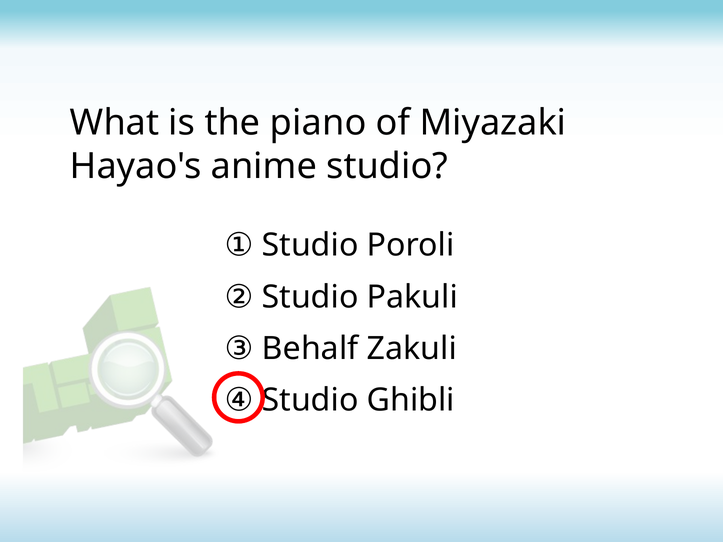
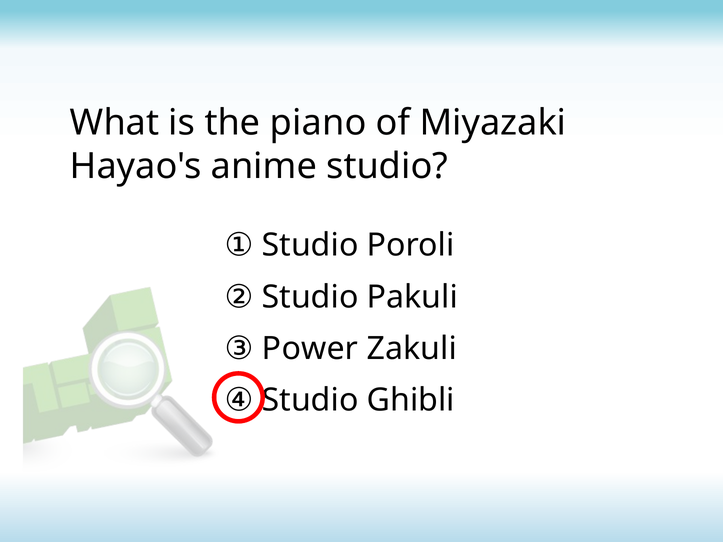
Behalf: Behalf -> Power
